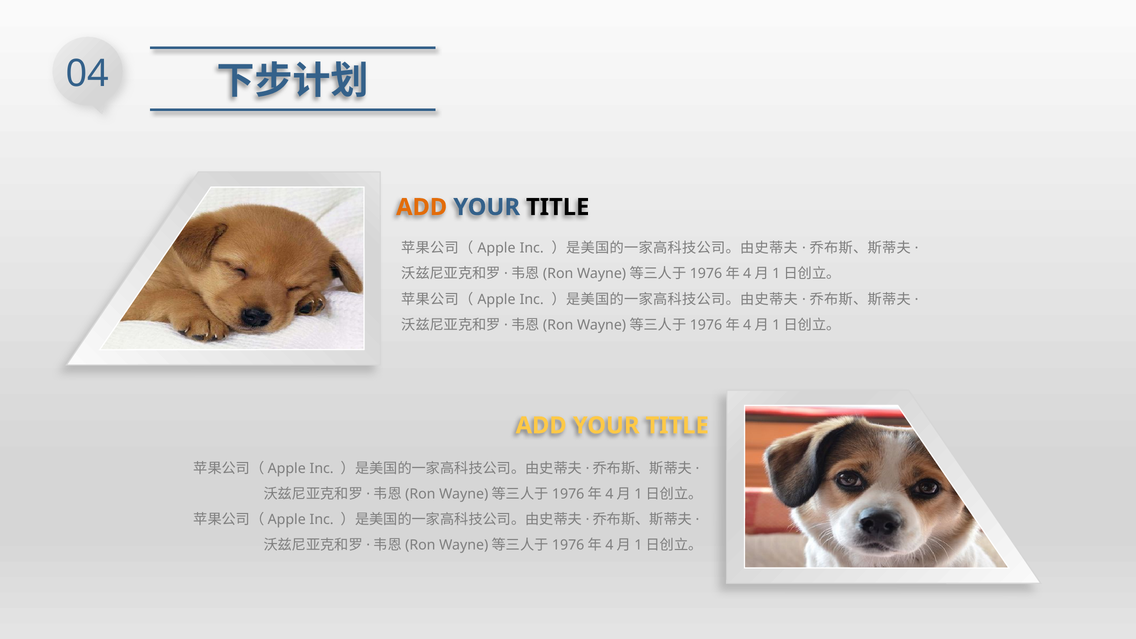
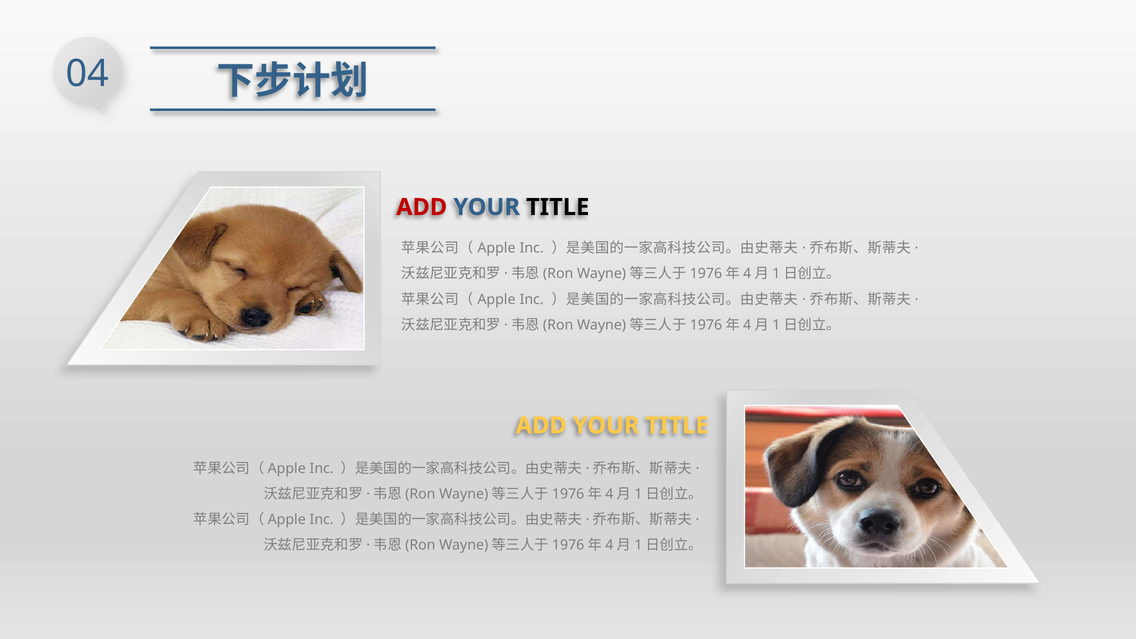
ADD at (422, 207) colour: orange -> red
